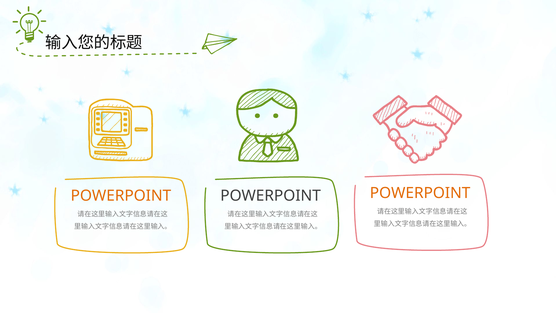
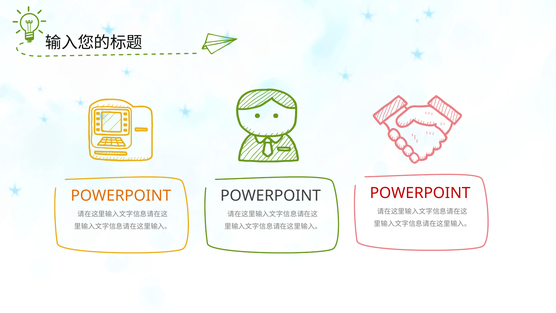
POWERPOINT at (420, 193) colour: orange -> red
